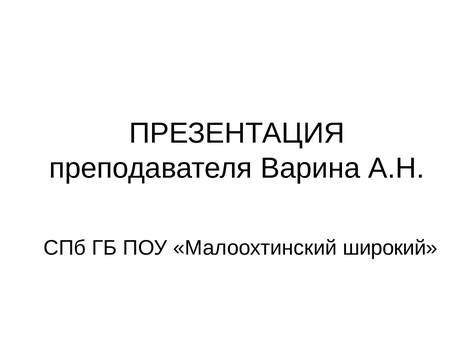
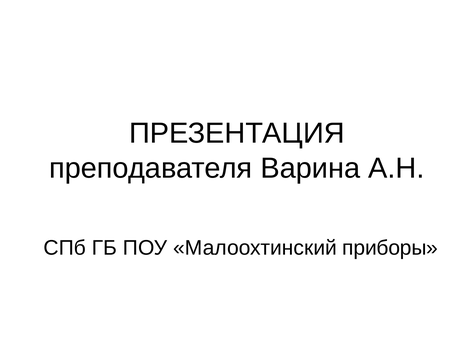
широкий: широкий -> приборы
